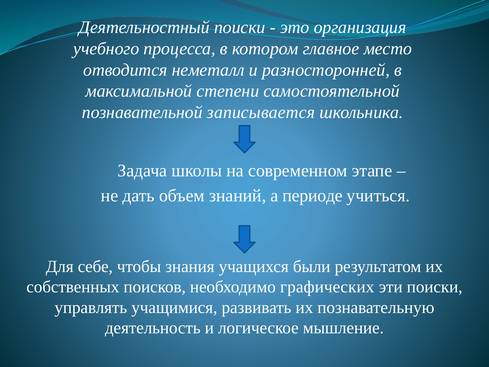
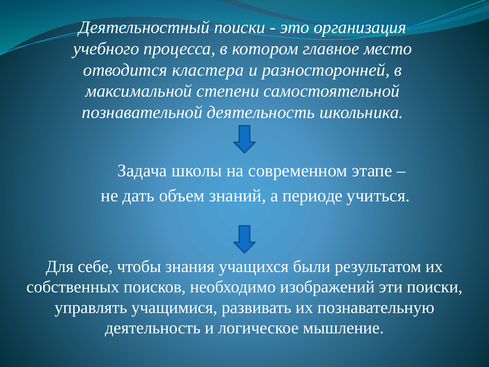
неметалл: неметалл -> кластера
познавательной записывается: записывается -> деятельность
графических: графических -> изображений
